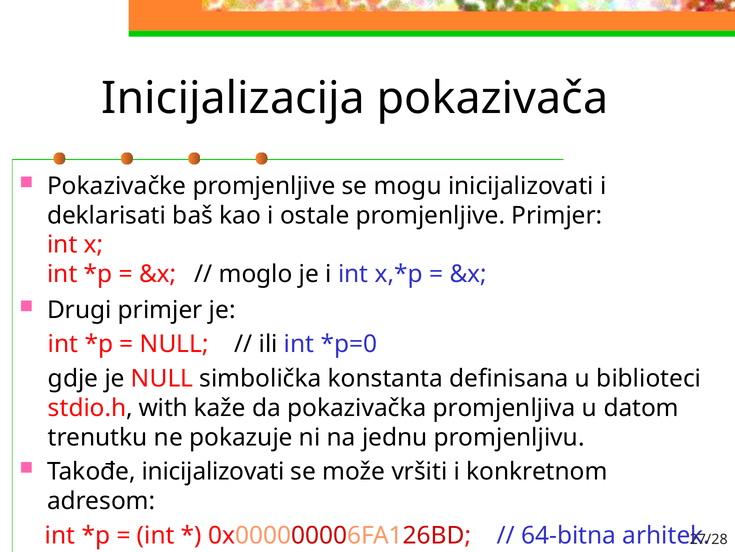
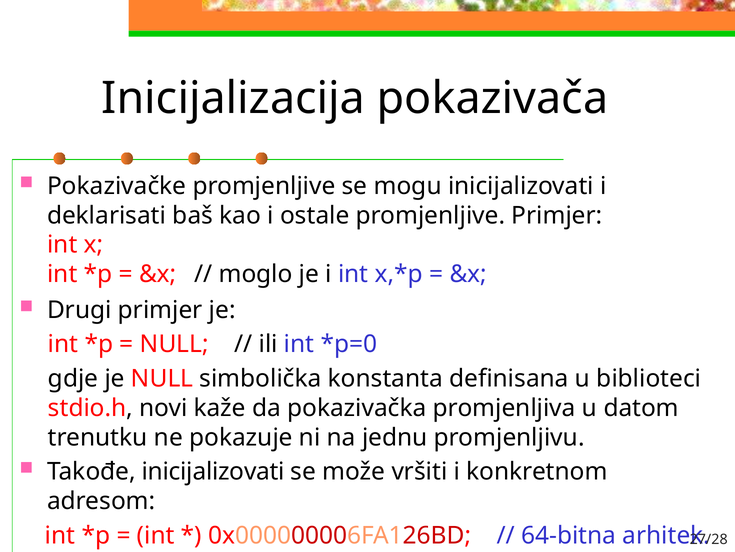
with: with -> novi
